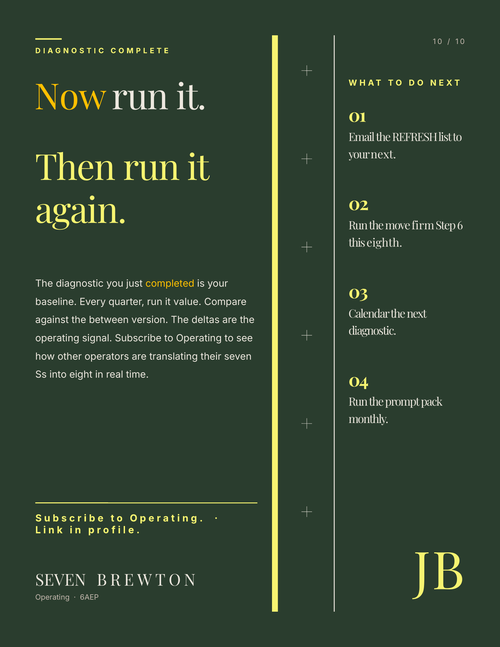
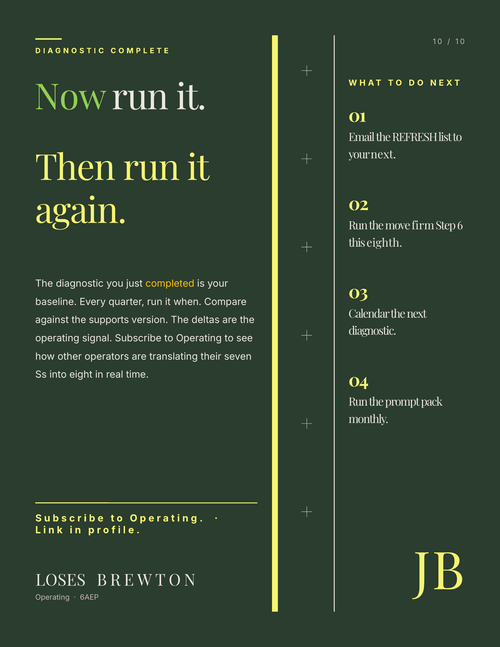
Now colour: yellow -> light green
value: value -> when
between: between -> supports
SEVEN at (61, 581): SEVEN -> LOSES
